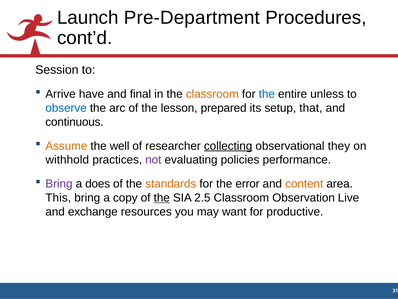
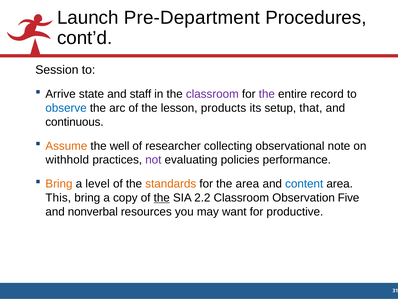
have: have -> state
final: final -> staff
classroom at (212, 94) colour: orange -> purple
the at (267, 94) colour: blue -> purple
unless: unless -> record
prepared: prepared -> products
collecting underline: present -> none
they: they -> note
Bring at (59, 184) colour: purple -> orange
does: does -> level
the error: error -> area
content colour: orange -> blue
2.5: 2.5 -> 2.2
Live: Live -> Five
exchange: exchange -> nonverbal
